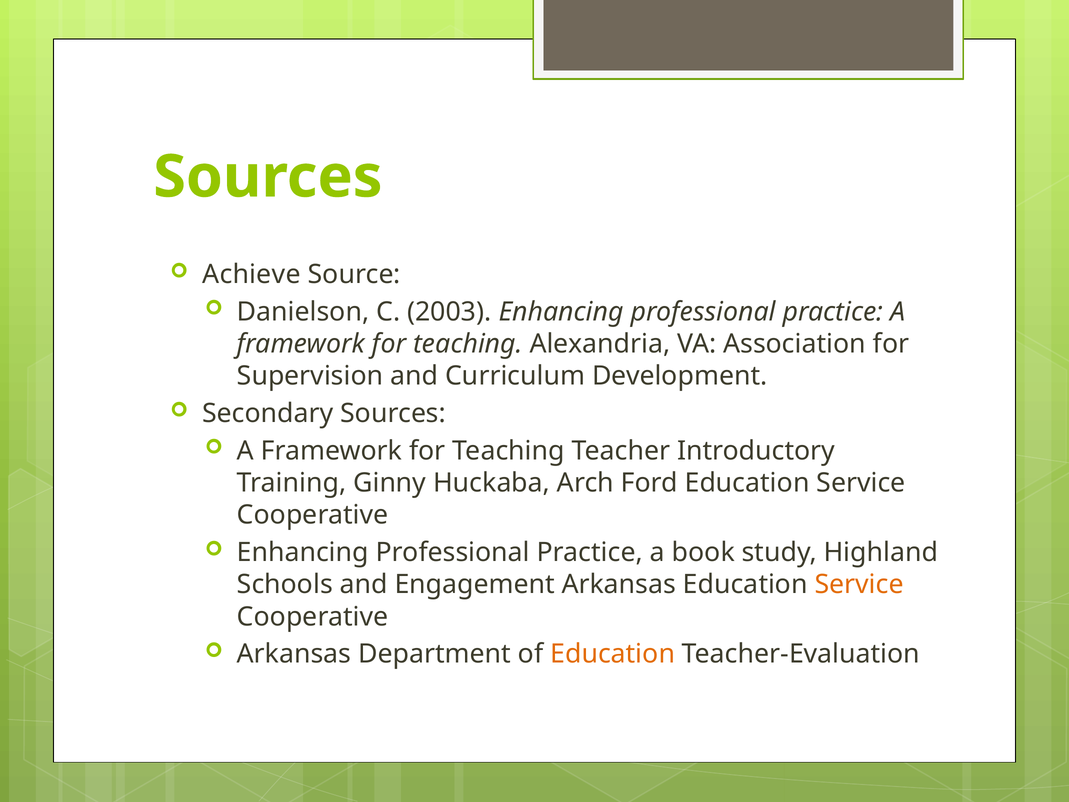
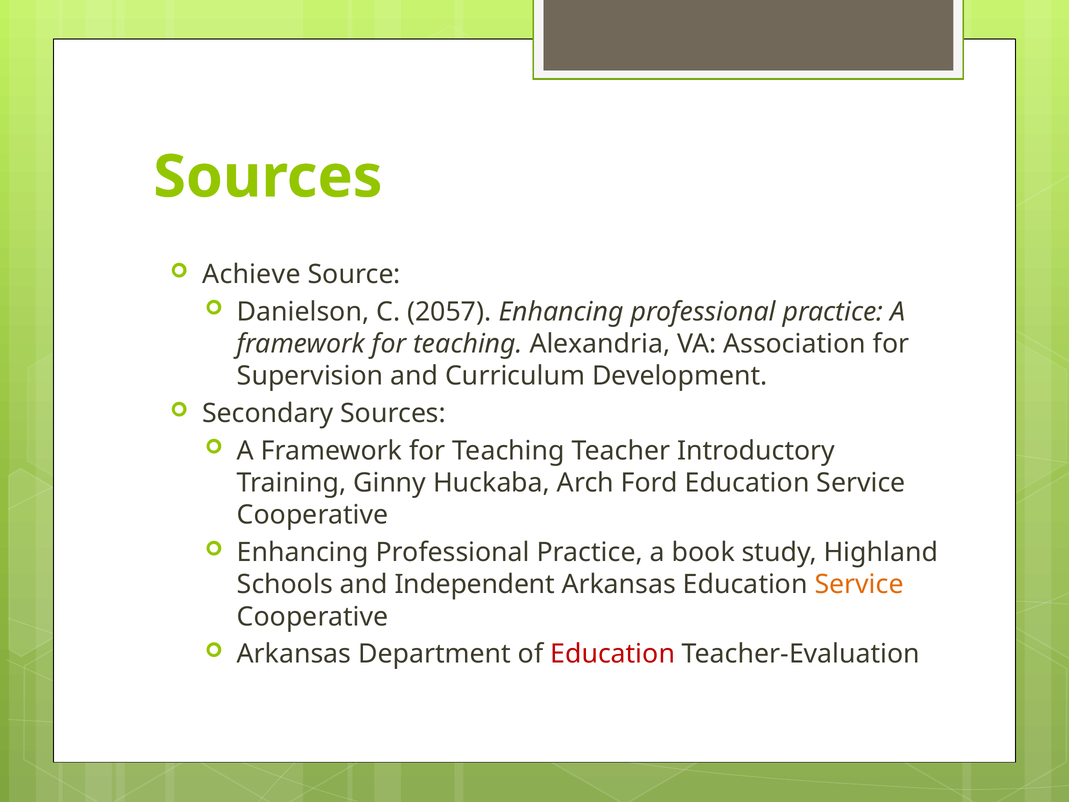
2003: 2003 -> 2057
Engagement: Engagement -> Independent
Education at (613, 654) colour: orange -> red
